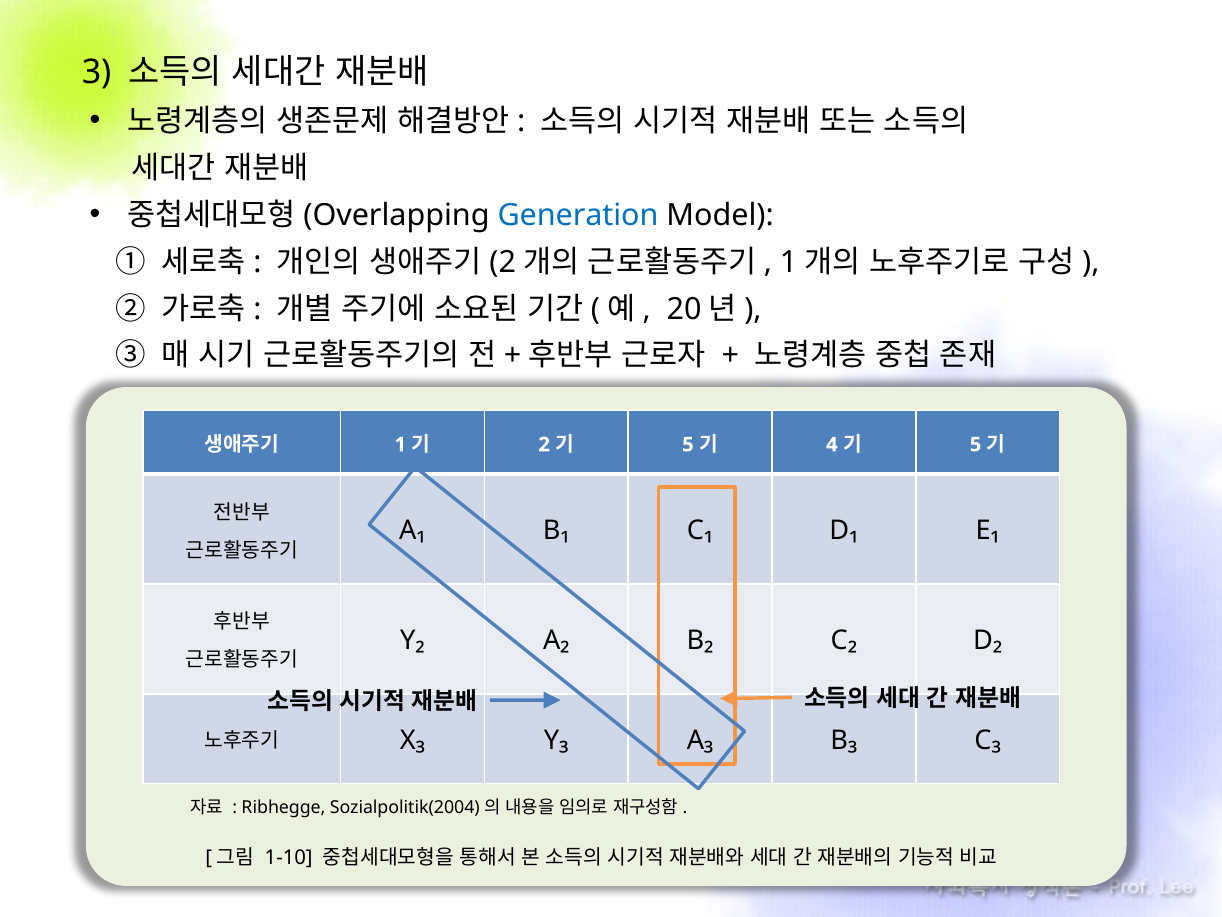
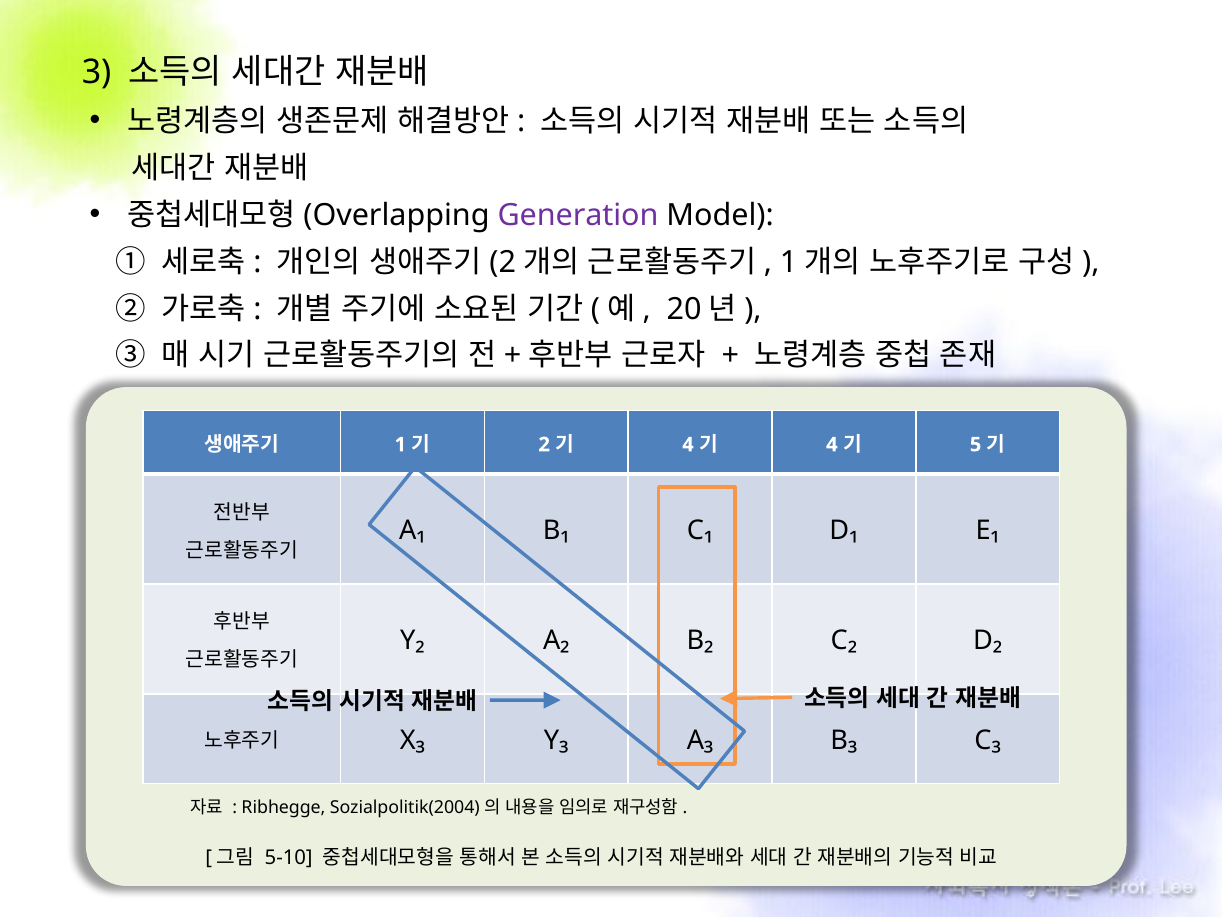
Generation colour: blue -> purple
5 at (688, 444): 5 -> 4
1-10: 1-10 -> 5-10
